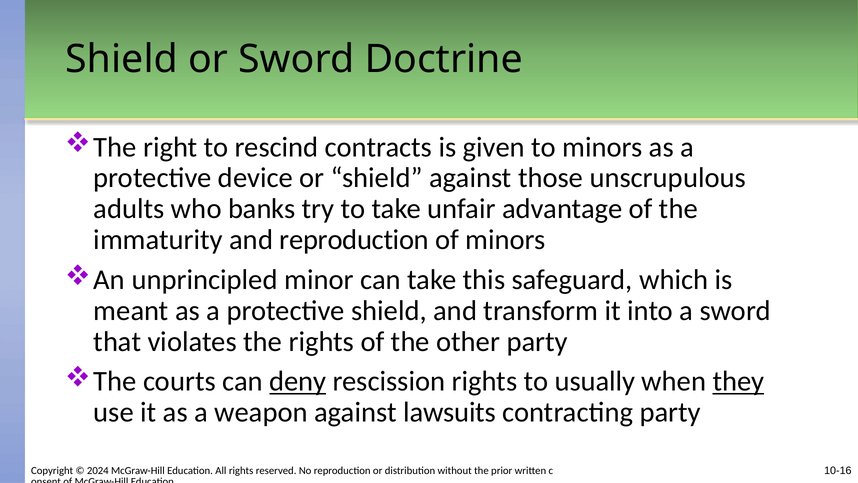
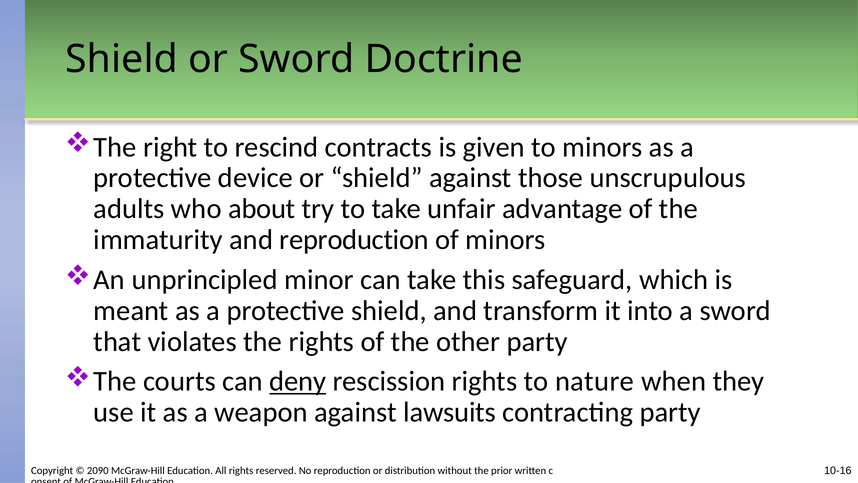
banks: banks -> about
usually: usually -> nature
they underline: present -> none
2024: 2024 -> 2090
